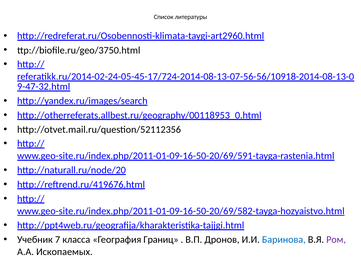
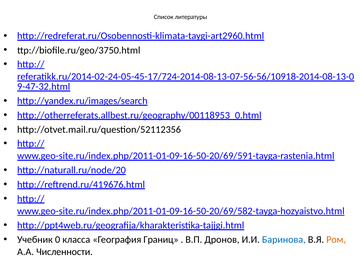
7: 7 -> 0
Ром colour: purple -> orange
Ископаемых: Ископаемых -> Численности
